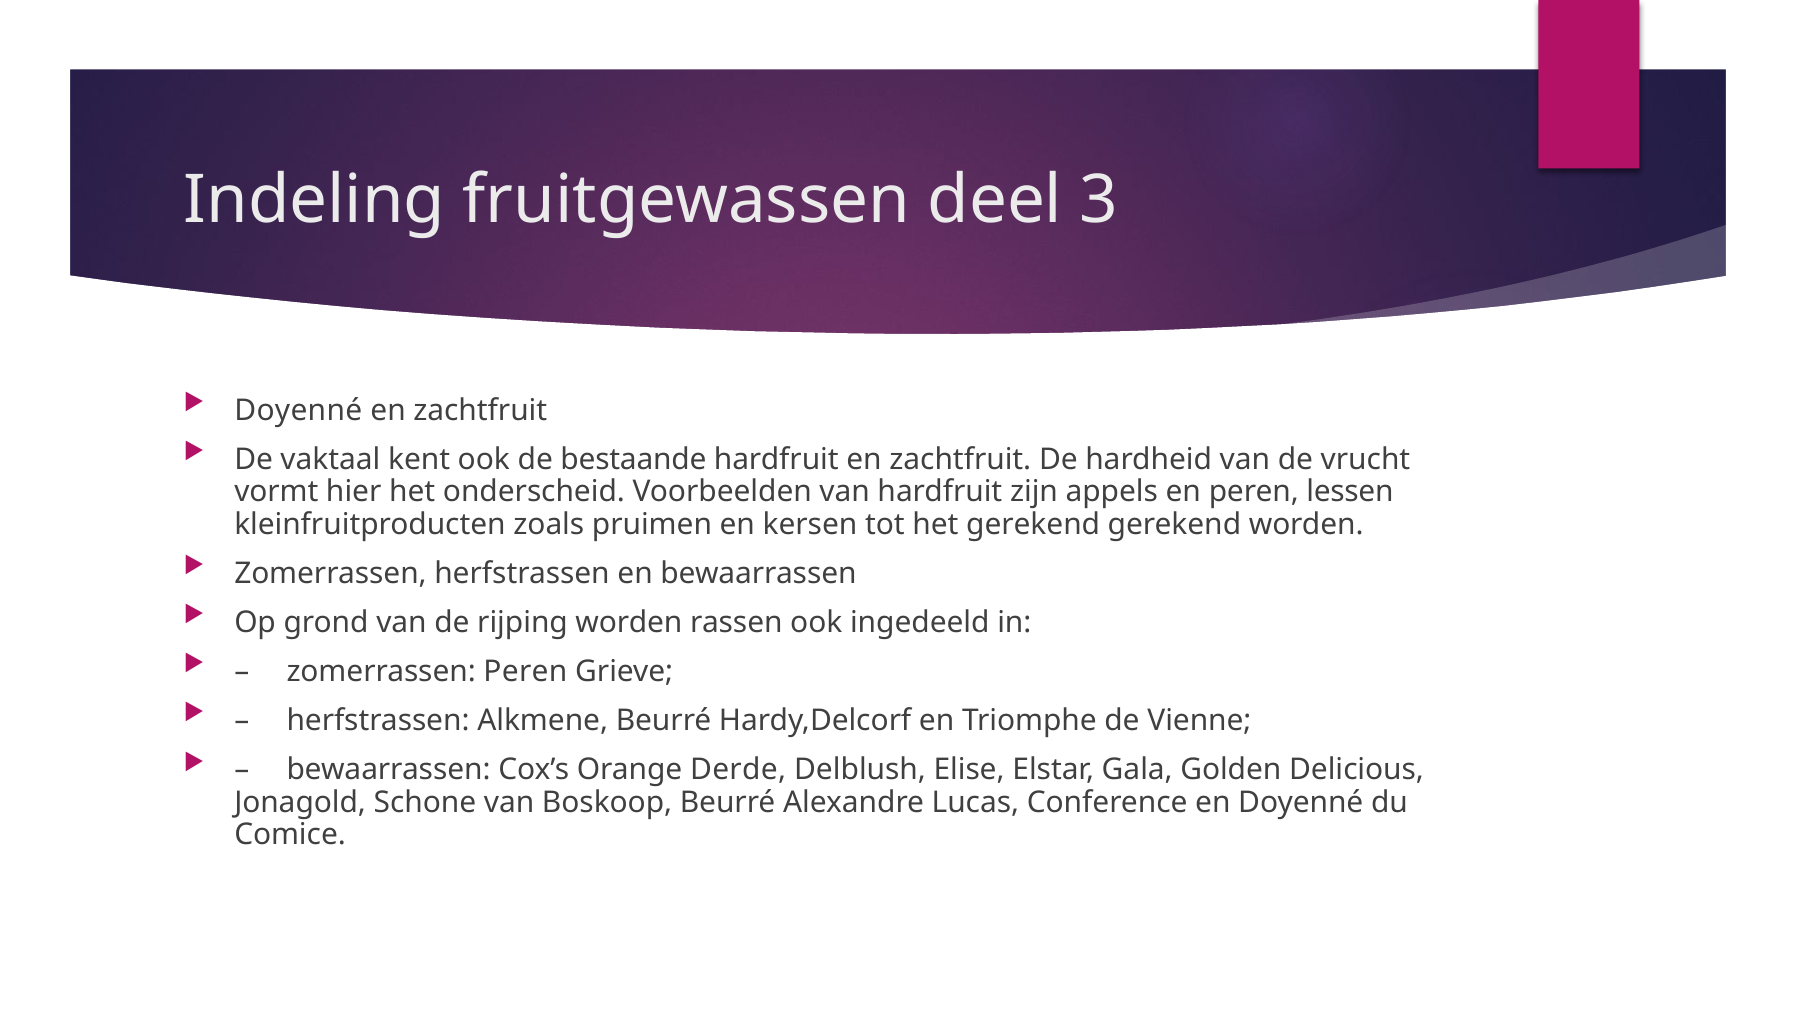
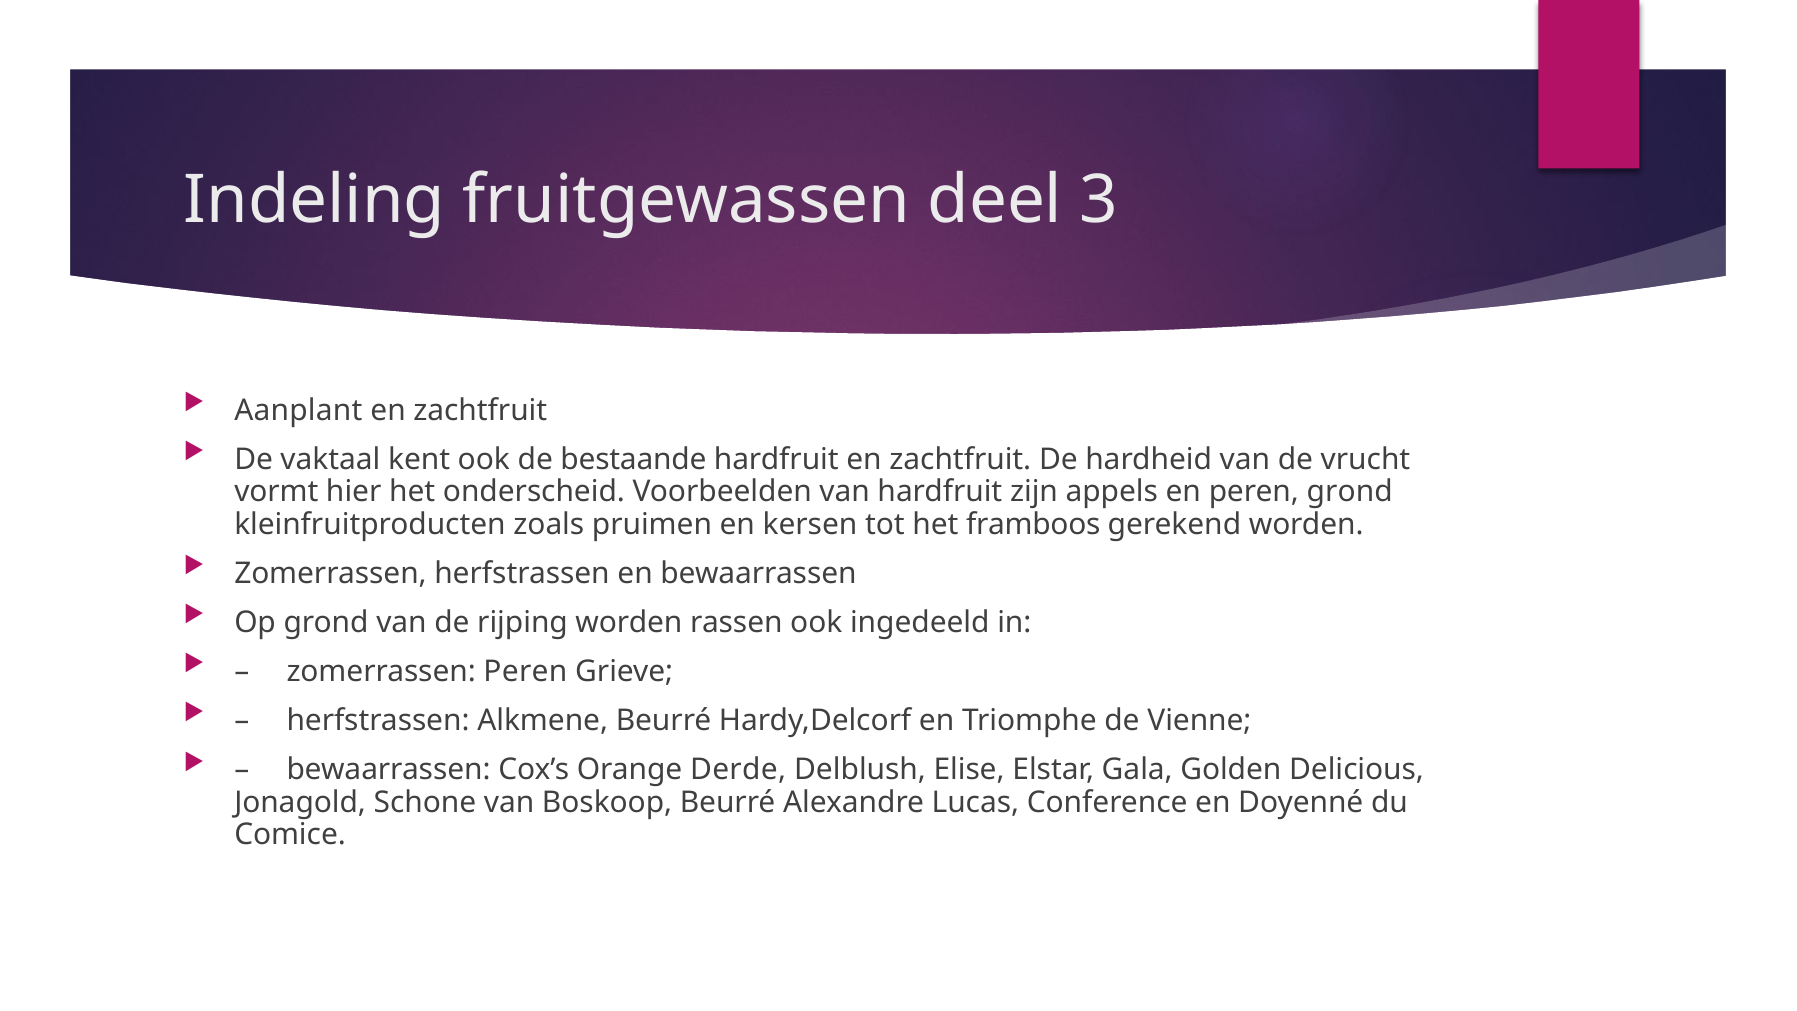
Doyenné at (298, 411): Doyenné -> Aanplant
peren lessen: lessen -> grond
het gerekend: gerekend -> framboos
